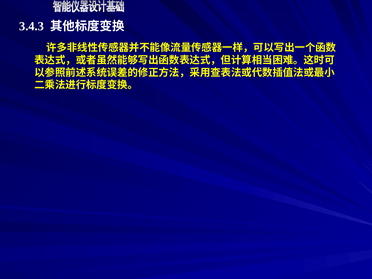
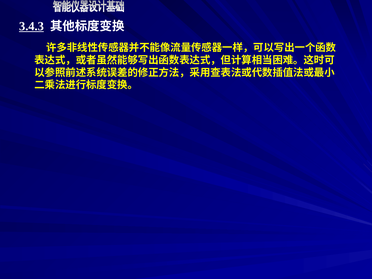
3.4.3 underline: none -> present
